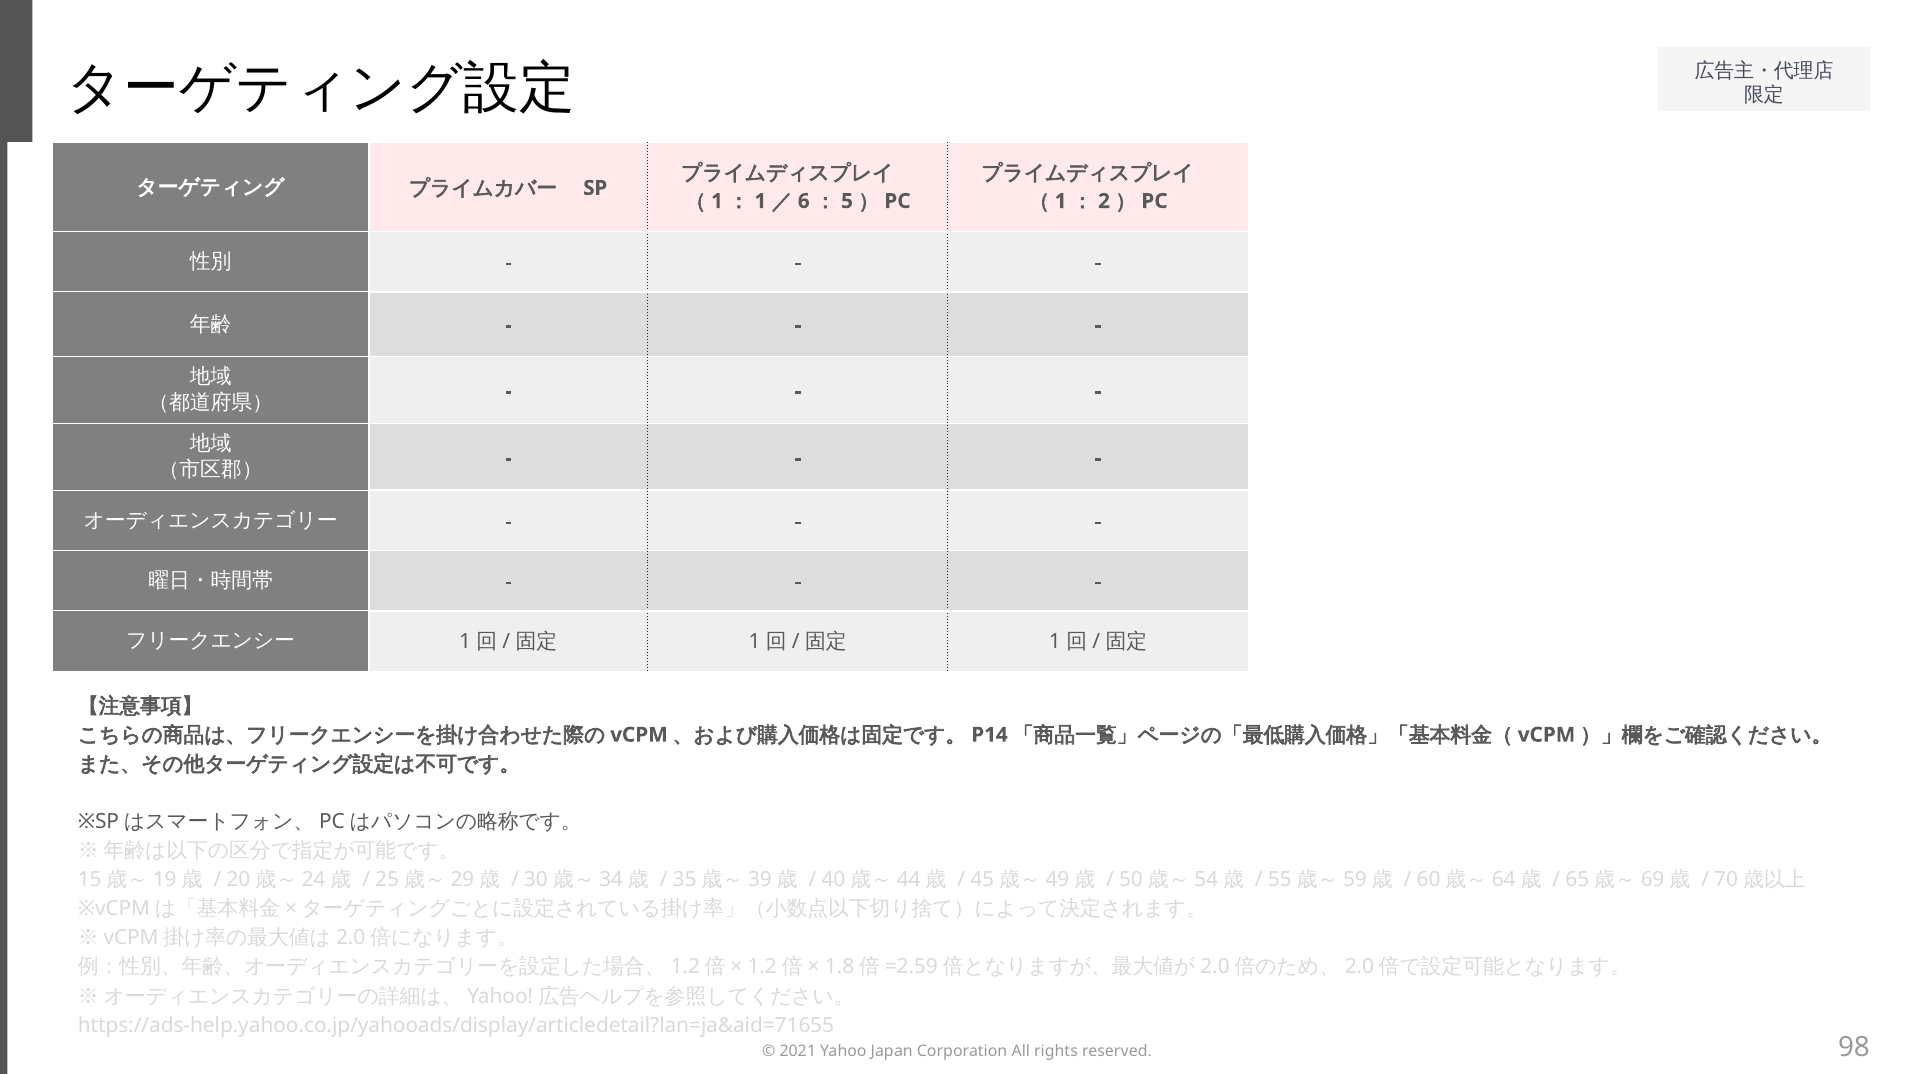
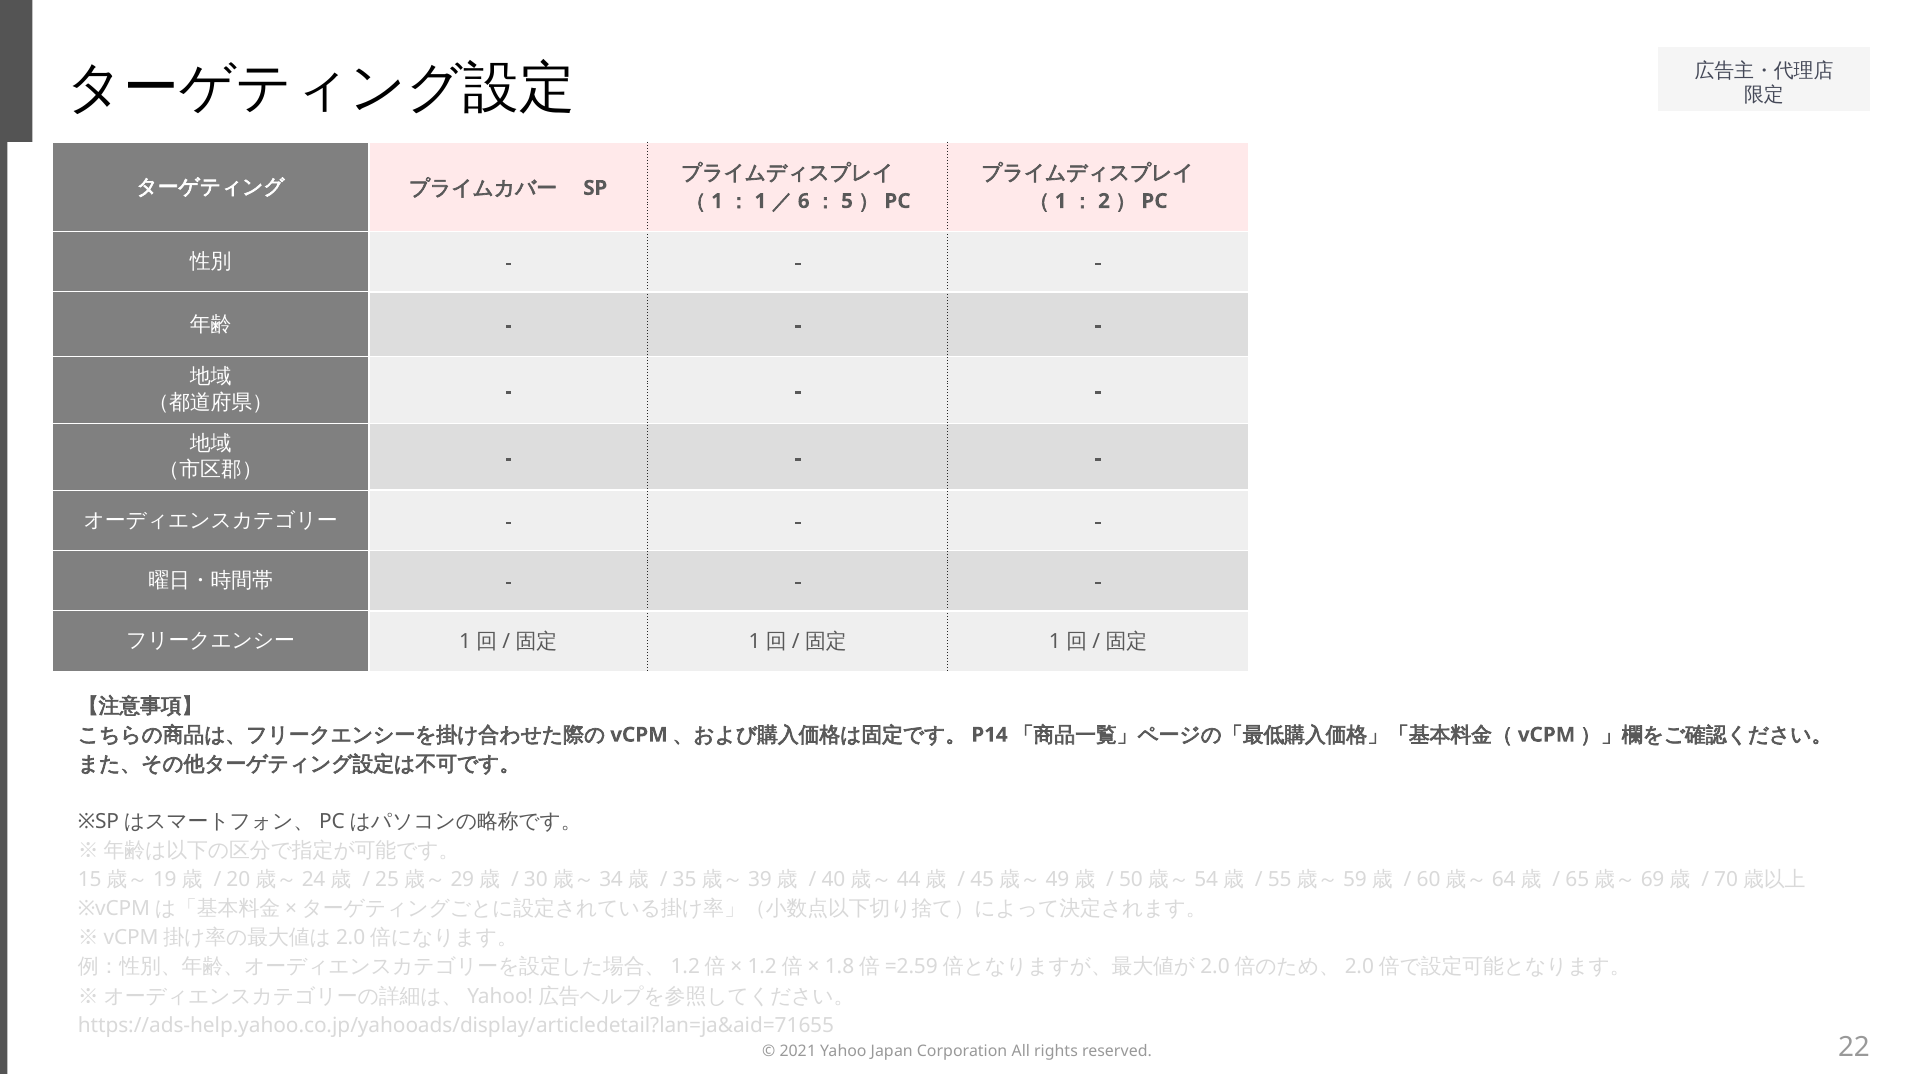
98: 98 -> 22
